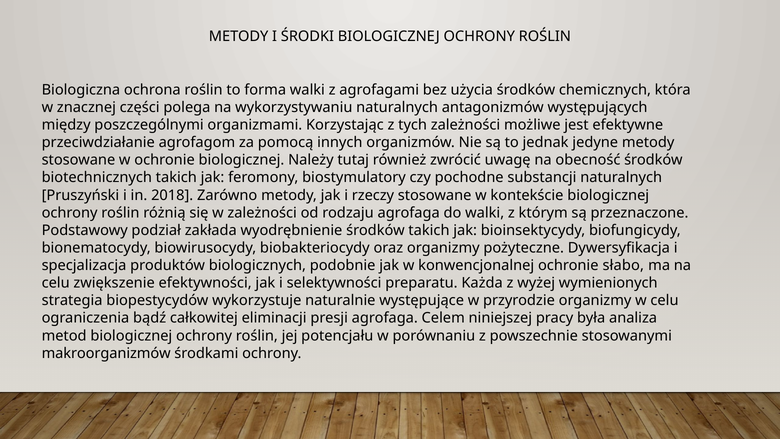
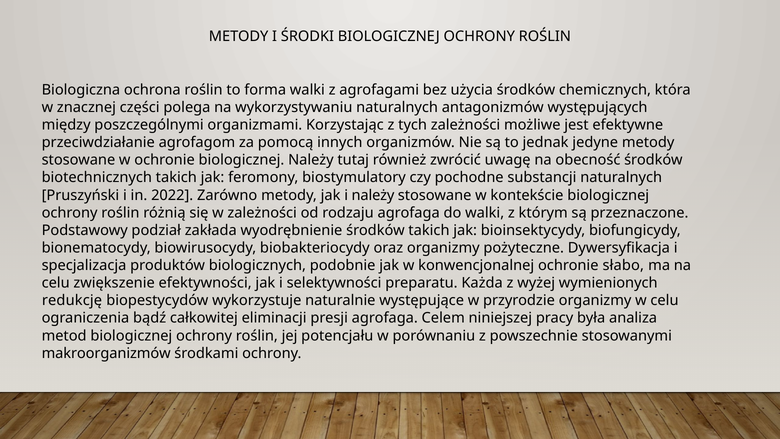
2018: 2018 -> 2022
i rzeczy: rzeczy -> należy
strategia: strategia -> redukcję
